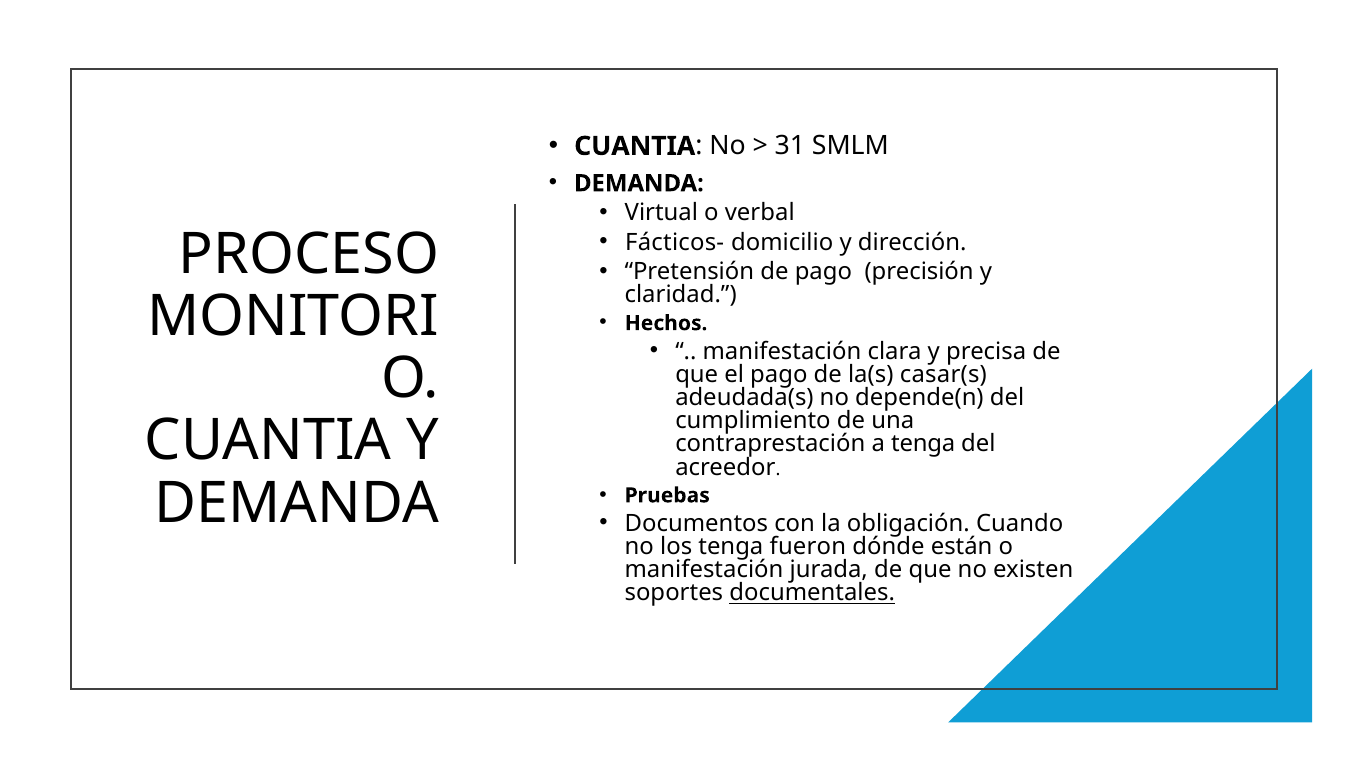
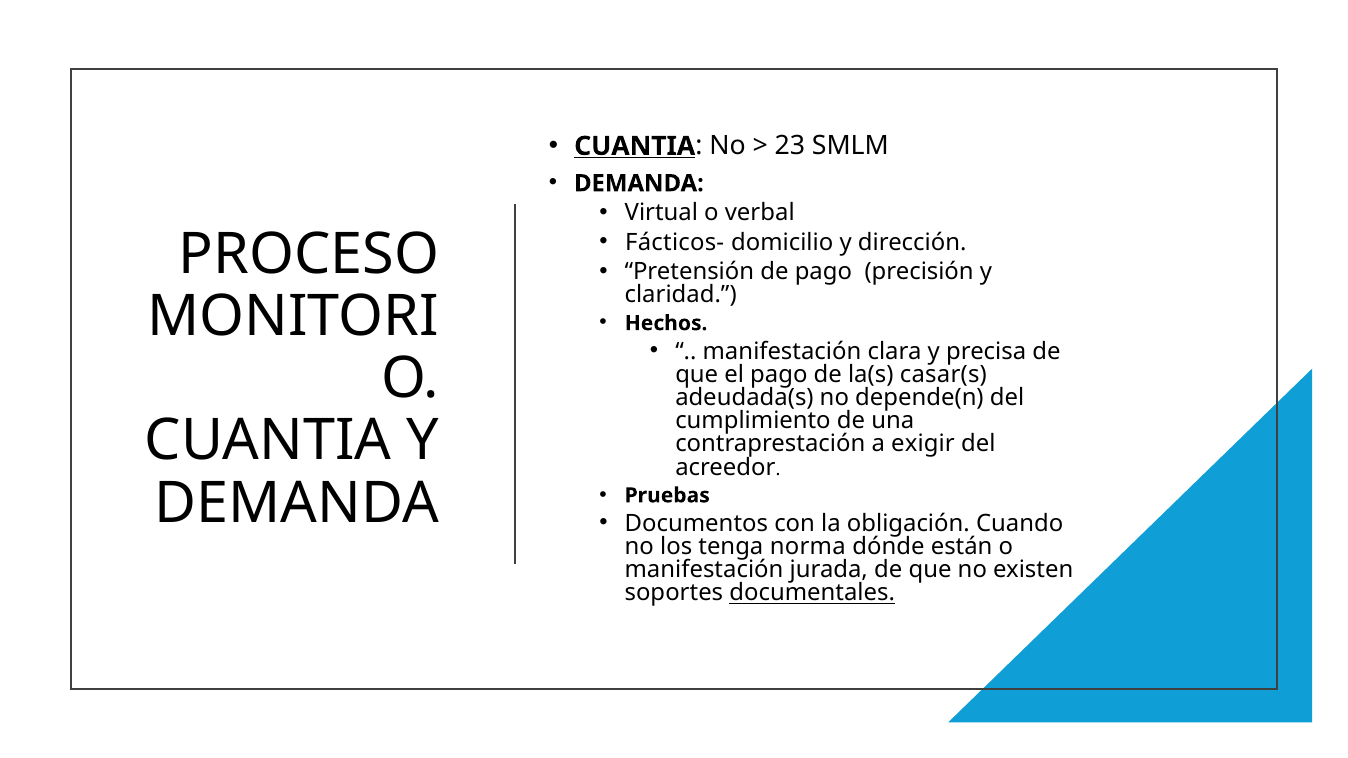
CUANTIA at (635, 146) underline: none -> present
31: 31 -> 23
a tenga: tenga -> exigir
fueron: fueron -> norma
